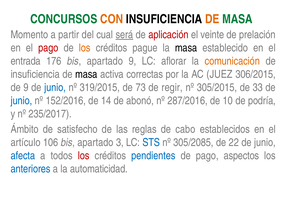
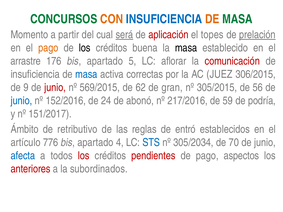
INSUFICIENCIA at (164, 19) colour: black -> blue
veinte: veinte -> topes
prelación underline: none -> present
pago at (48, 48) colour: red -> orange
los at (85, 48) colour: orange -> black
pague: pague -> buena
entrada: entrada -> arrastre
apartado 9: 9 -> 5
comunicación colour: orange -> red
masa at (86, 74) colour: black -> blue
junio at (55, 88) colour: blue -> red
319/2015: 319/2015 -> 569/2015
73: 73 -> 62
regir: regir -> gran
33: 33 -> 56
14: 14 -> 24
287/2016: 287/2016 -> 217/2016
10: 10 -> 59
235/2017: 235/2017 -> 151/2017
satisfecho: satisfecho -> retributivo
cabo: cabo -> entró
106: 106 -> 776
3: 3 -> 4
305/2085: 305/2085 -> 305/2034
22: 22 -> 70
pendientes colour: blue -> red
anteriores colour: blue -> red
automaticidad: automaticidad -> subordinados
